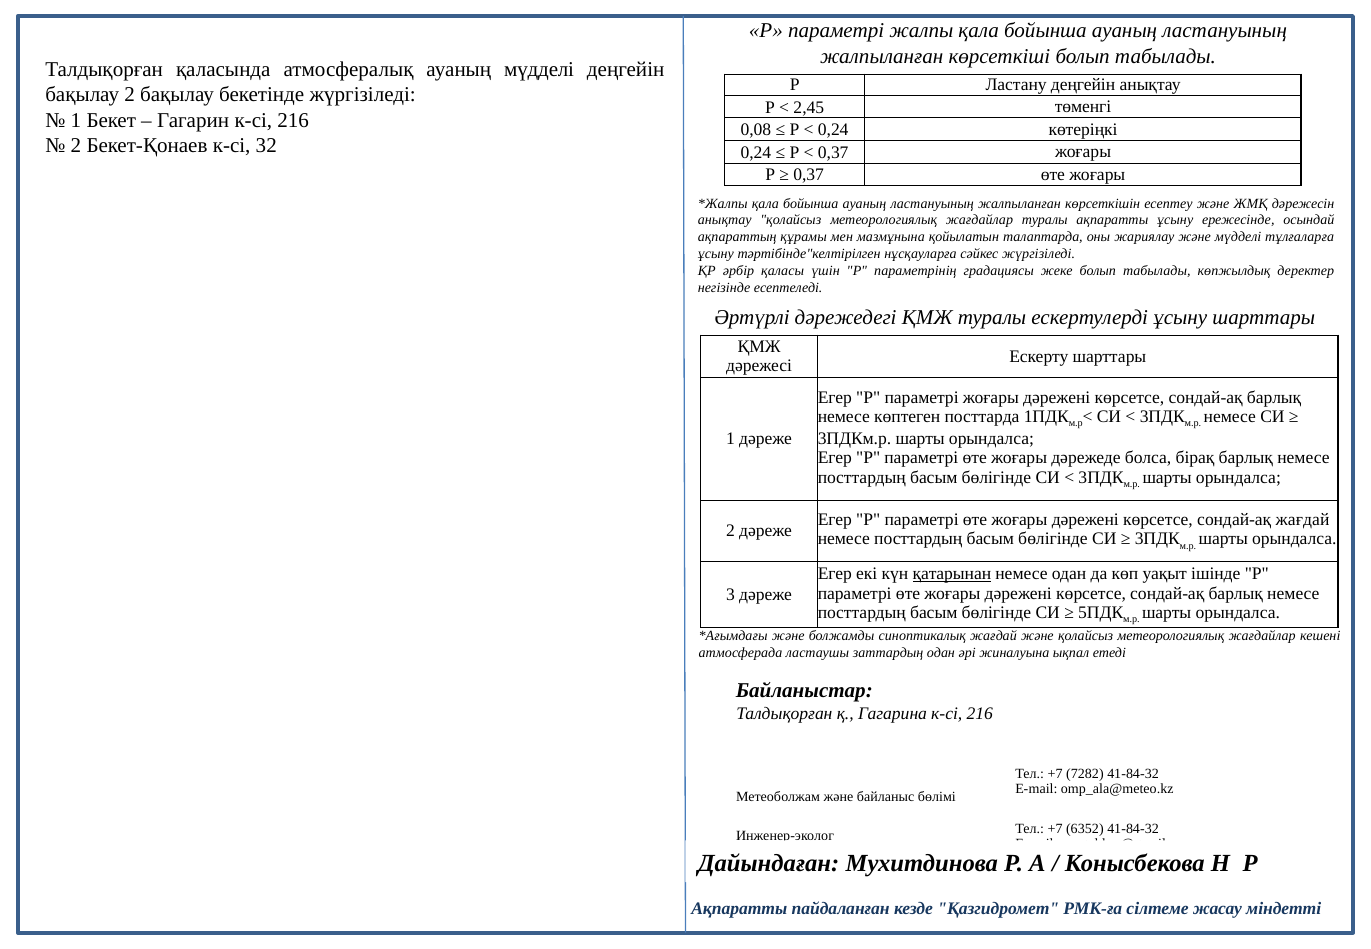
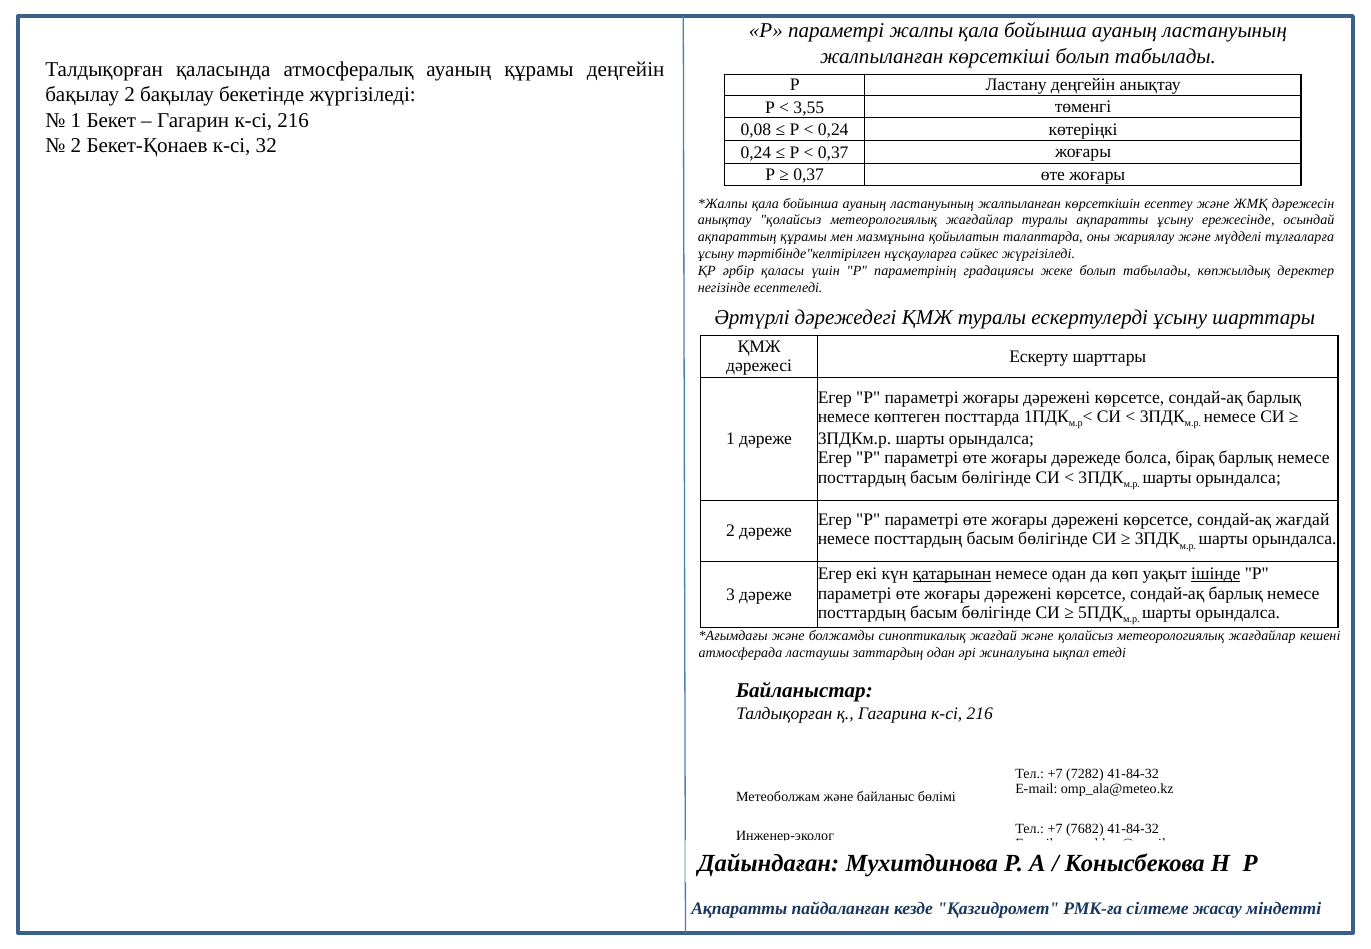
ауаның мүдделі: мүдделі -> құрамы
2,45: 2,45 -> 3,55
ішінде underline: none -> present
6352: 6352 -> 7682
